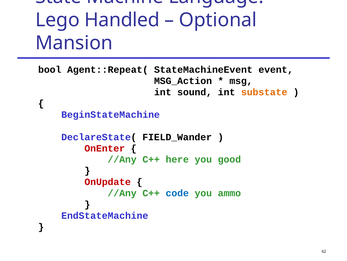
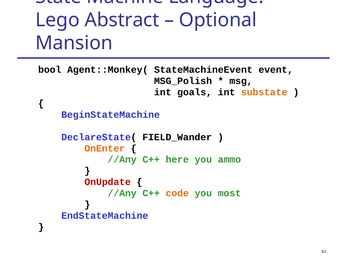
Handled: Handled -> Abstract
Agent::Repeat(: Agent::Repeat( -> Agent::Monkey(
MSG_Action: MSG_Action -> MSG_Polish
sound: sound -> goals
OnEnter colour: red -> orange
good: good -> ammo
code colour: blue -> orange
ammo: ammo -> most
